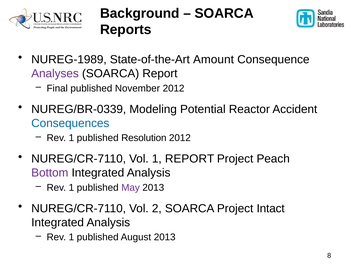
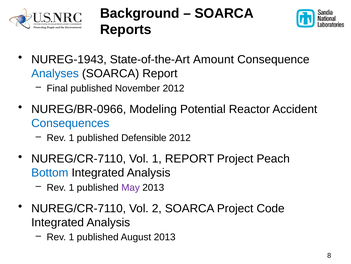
NUREG-1989: NUREG-1989 -> NUREG-1943
Analyses colour: purple -> blue
NUREG/BR-0339: NUREG/BR-0339 -> NUREG/BR-0966
Resolution: Resolution -> Defensible
Bottom colour: purple -> blue
Intact: Intact -> Code
